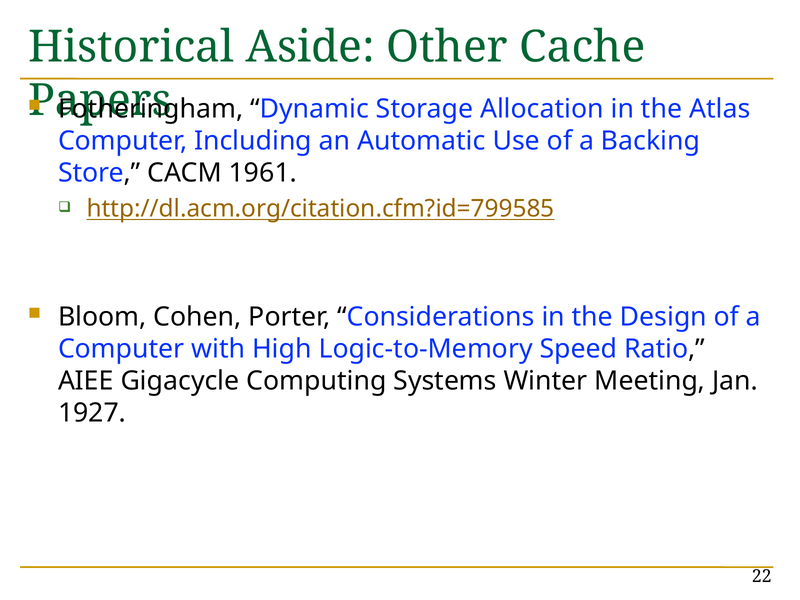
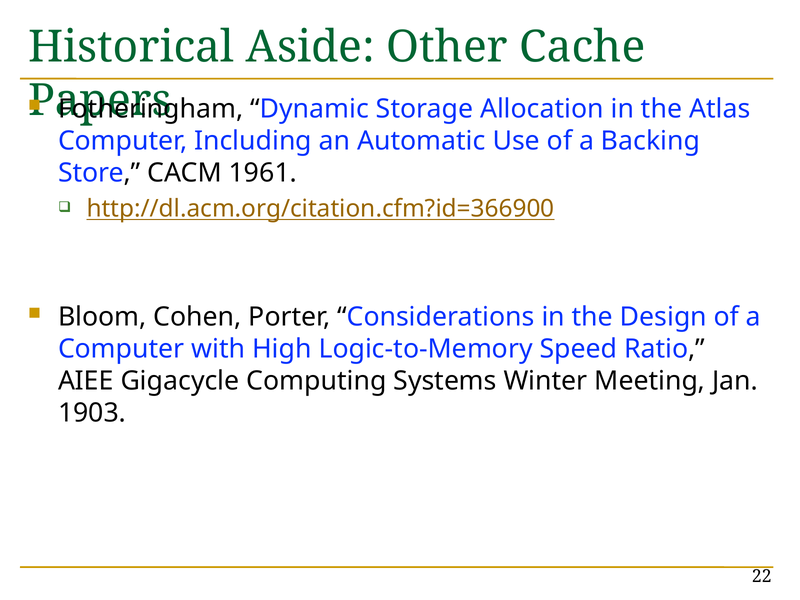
http://dl.acm.org/citation.cfm?id=799585: http://dl.acm.org/citation.cfm?id=799585 -> http://dl.acm.org/citation.cfm?id=366900
1927: 1927 -> 1903
